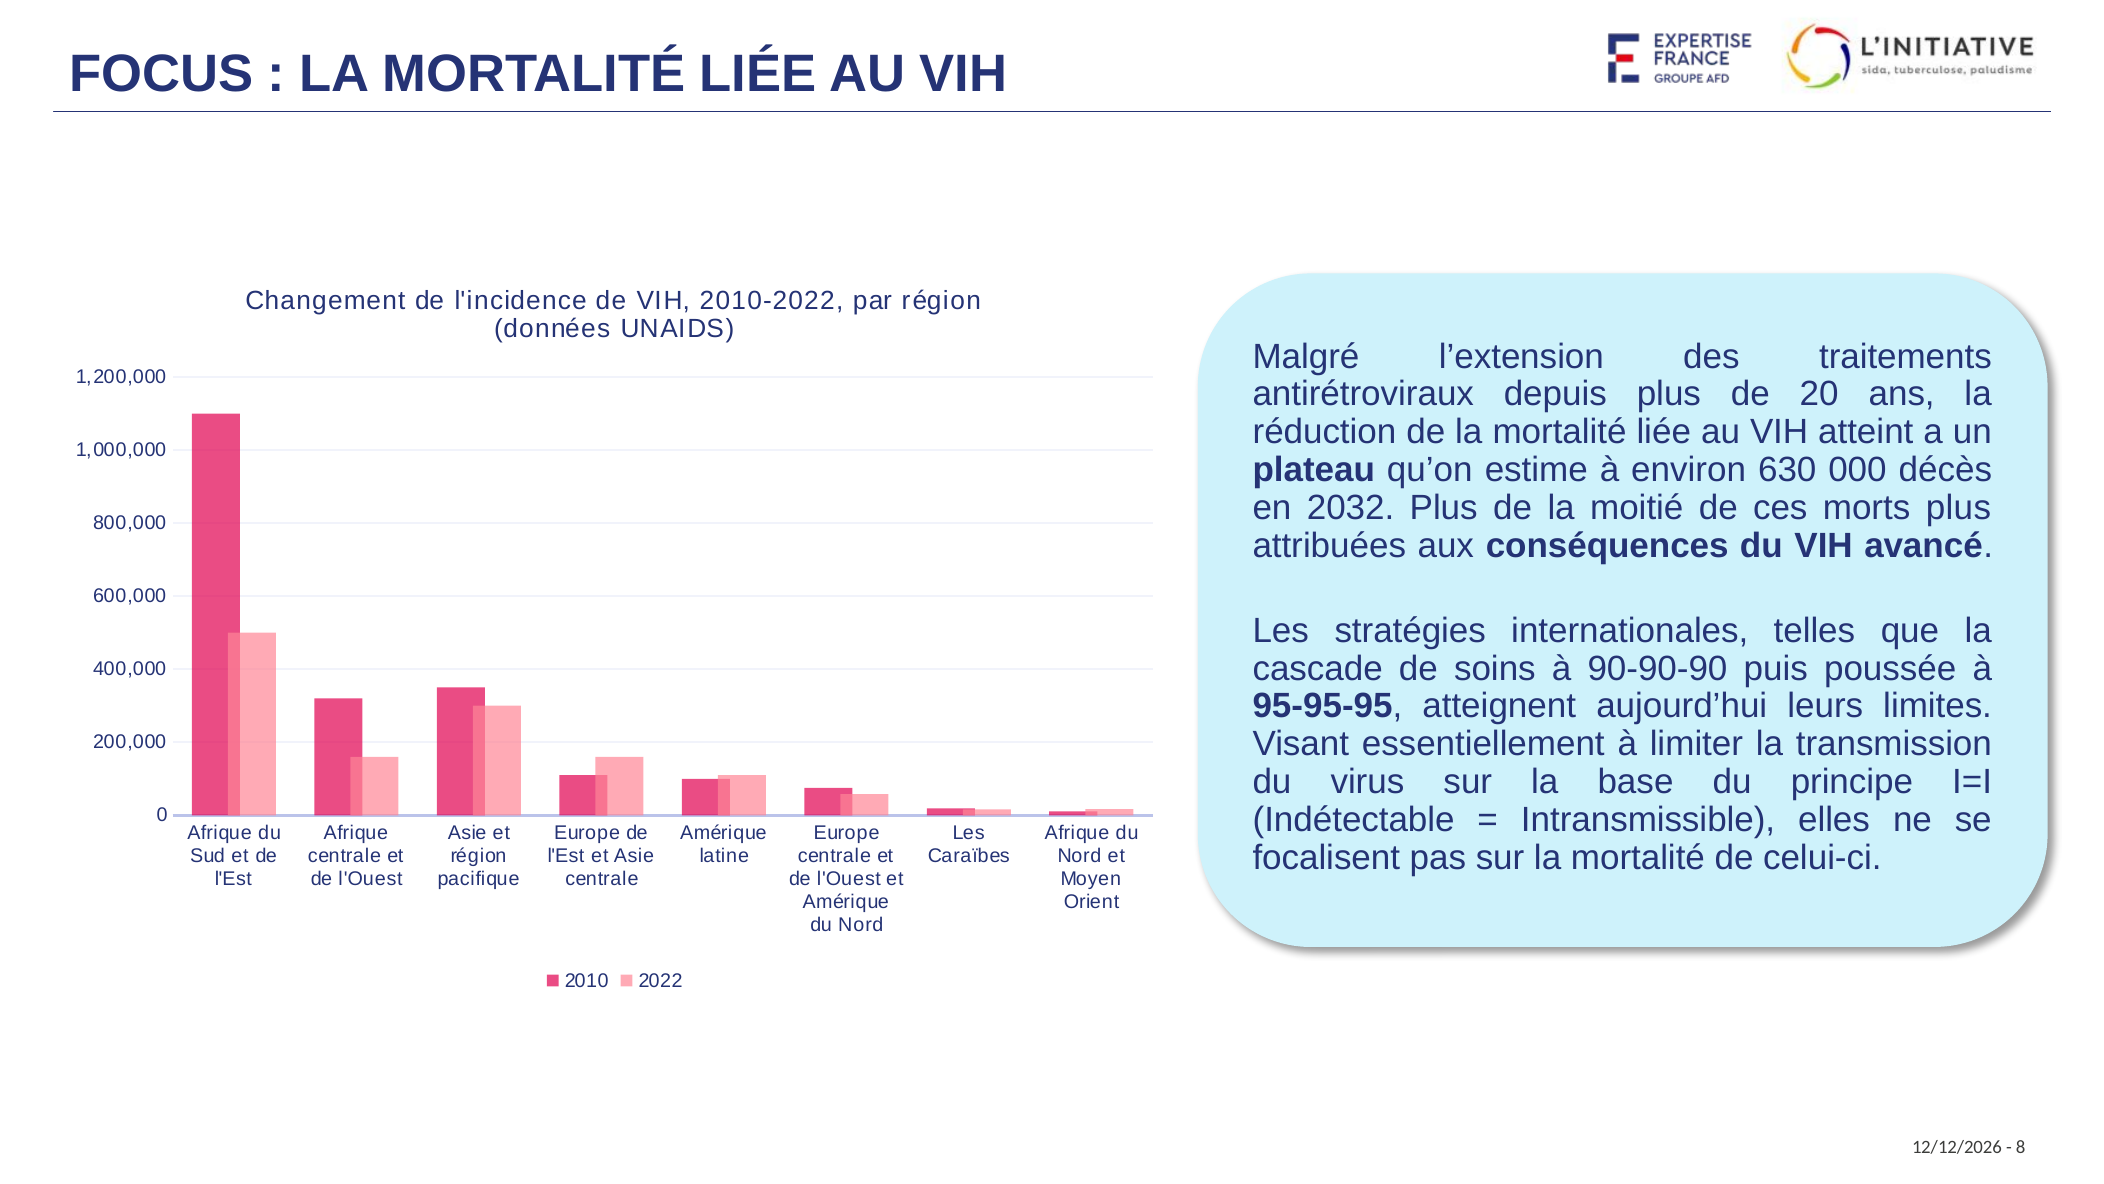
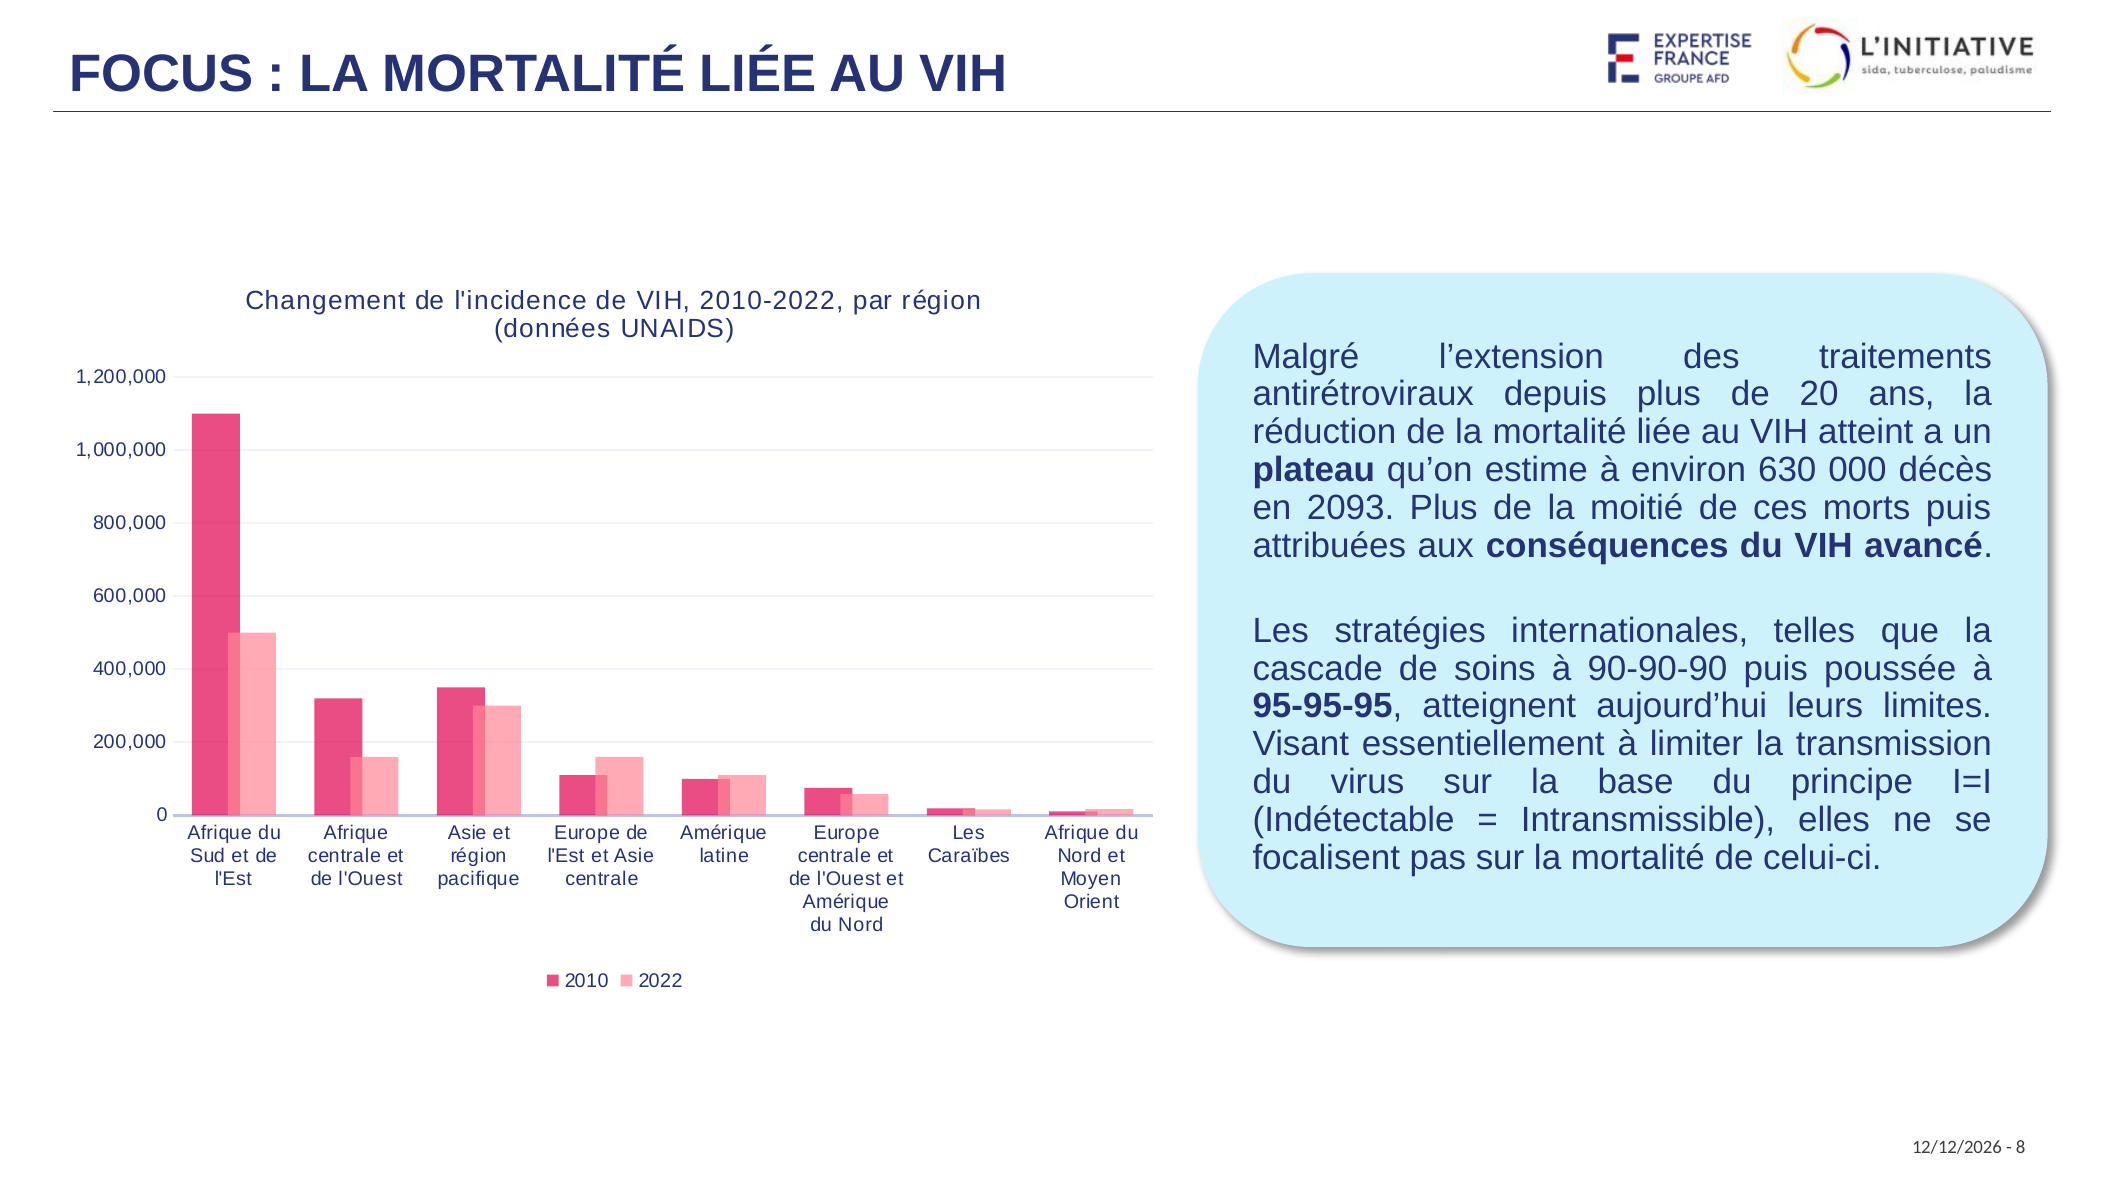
2032: 2032 -> 2093
morts plus: plus -> puis
